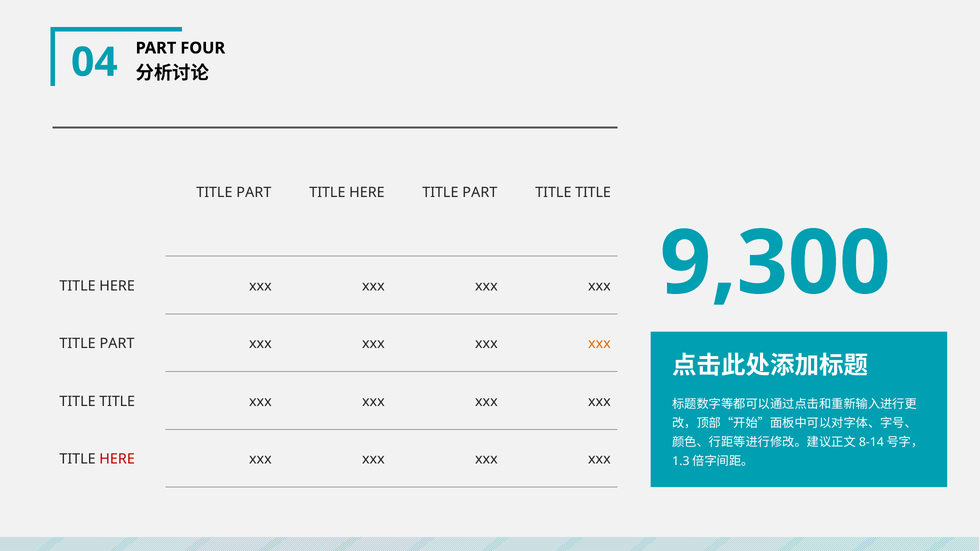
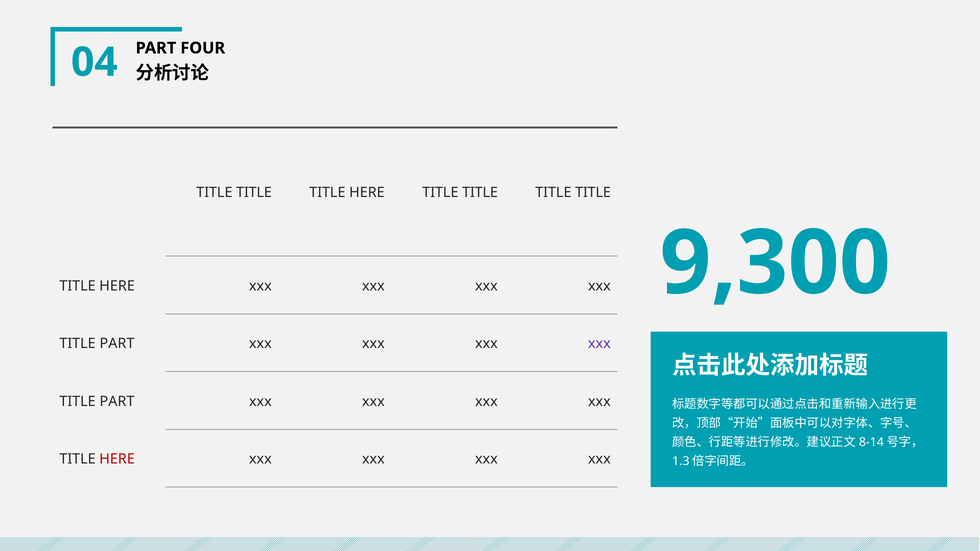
PART at (254, 193): PART -> TITLE
HERE TITLE PART: PART -> TITLE
xxx at (599, 344) colour: orange -> purple
TITLE at (117, 401): TITLE -> PART
